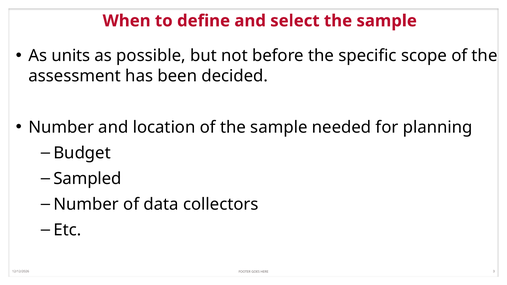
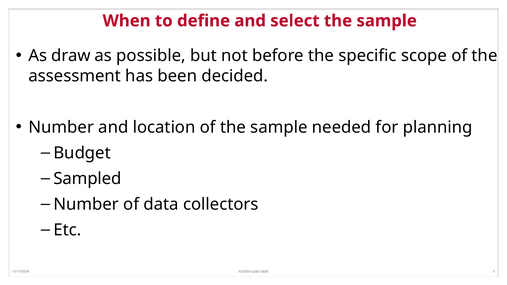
units: units -> draw
